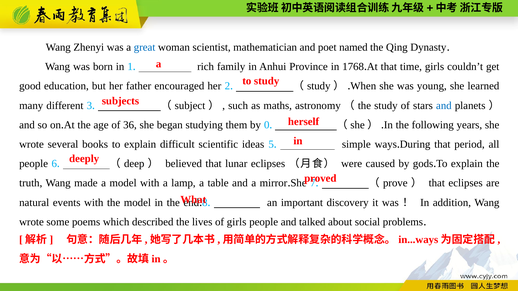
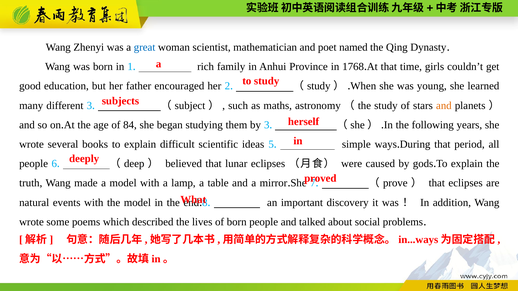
and at (444, 106) colour: blue -> orange
36: 36 -> 84
by 0: 0 -> 3
of girls: girls -> born
